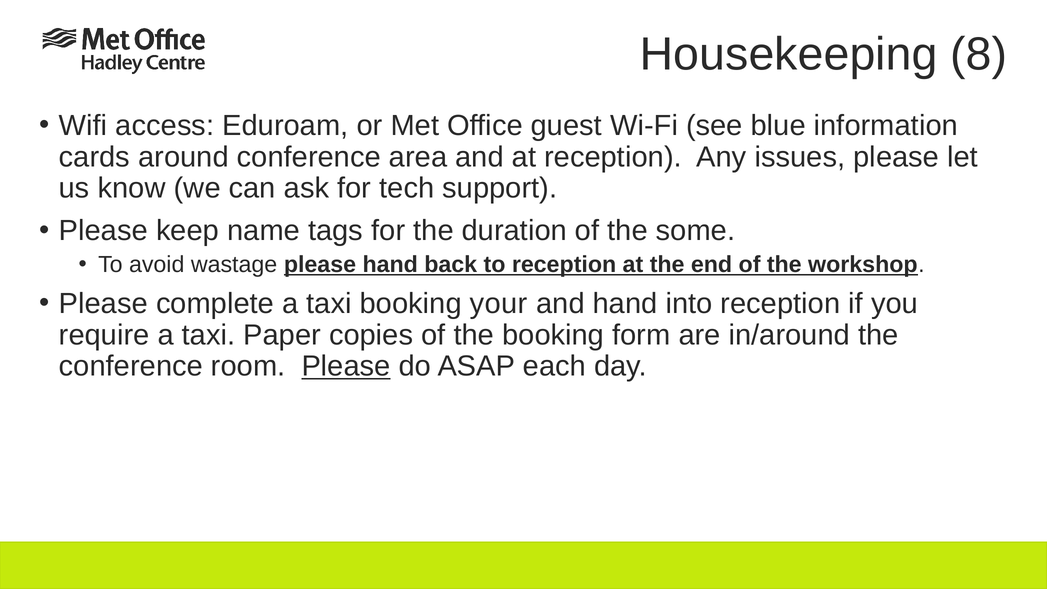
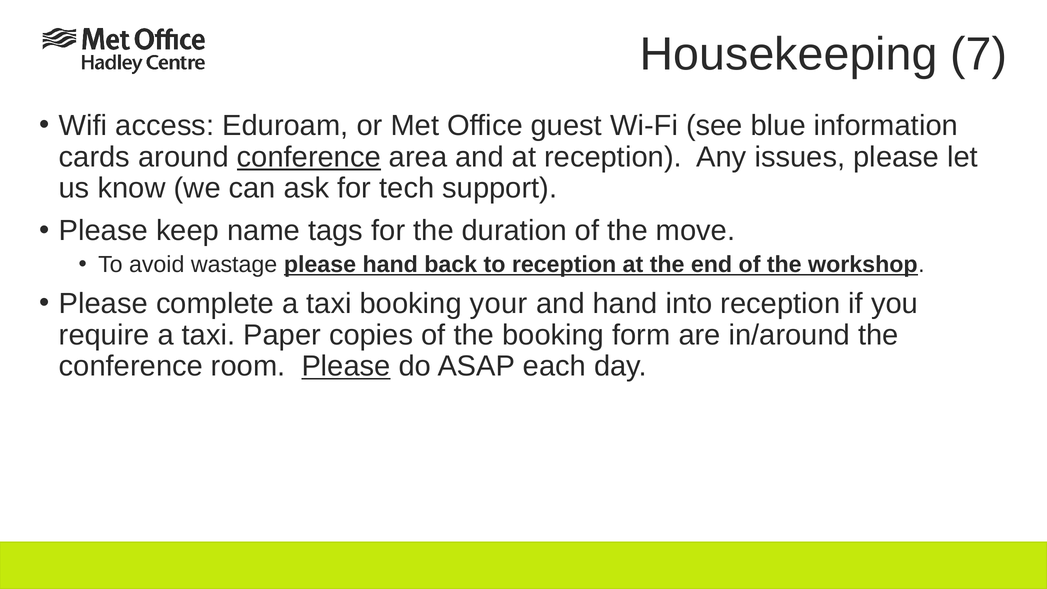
8: 8 -> 7
conference at (309, 157) underline: none -> present
some: some -> move
